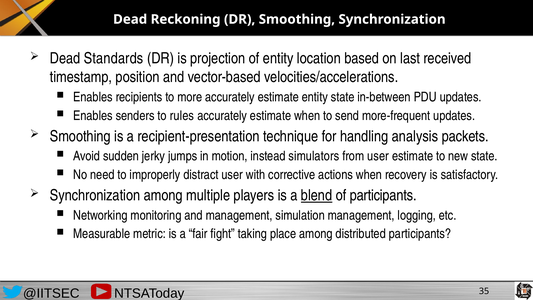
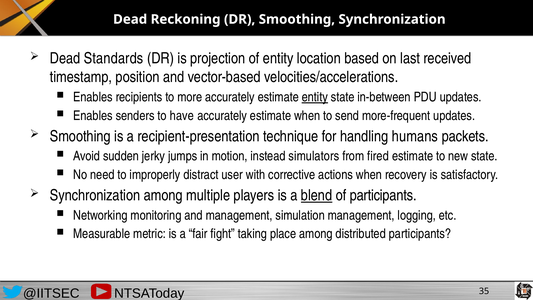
entity at (315, 97) underline: none -> present
rules: rules -> have
analysis: analysis -> humans
from user: user -> fired
